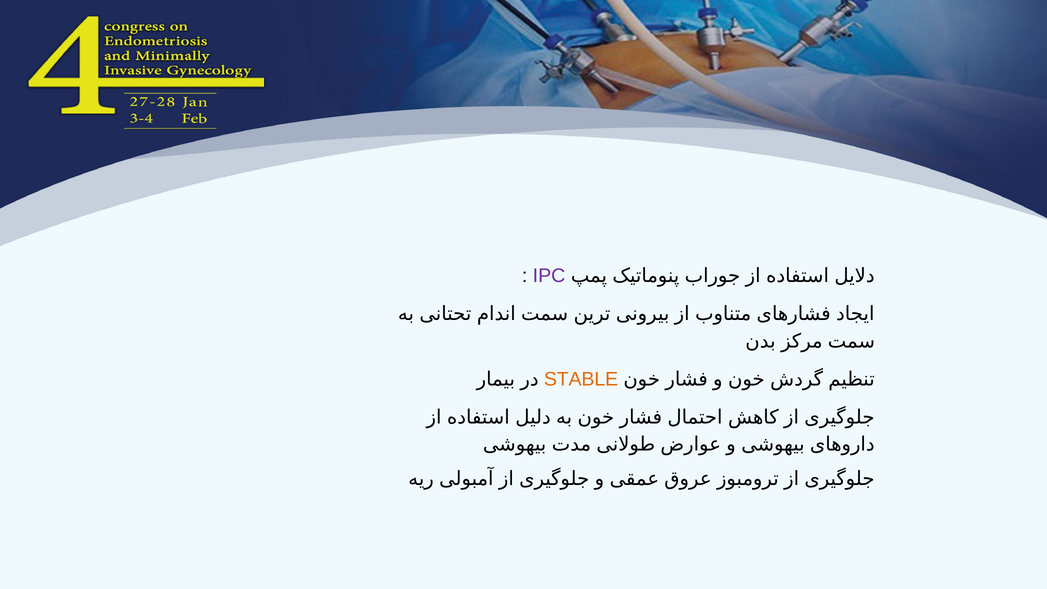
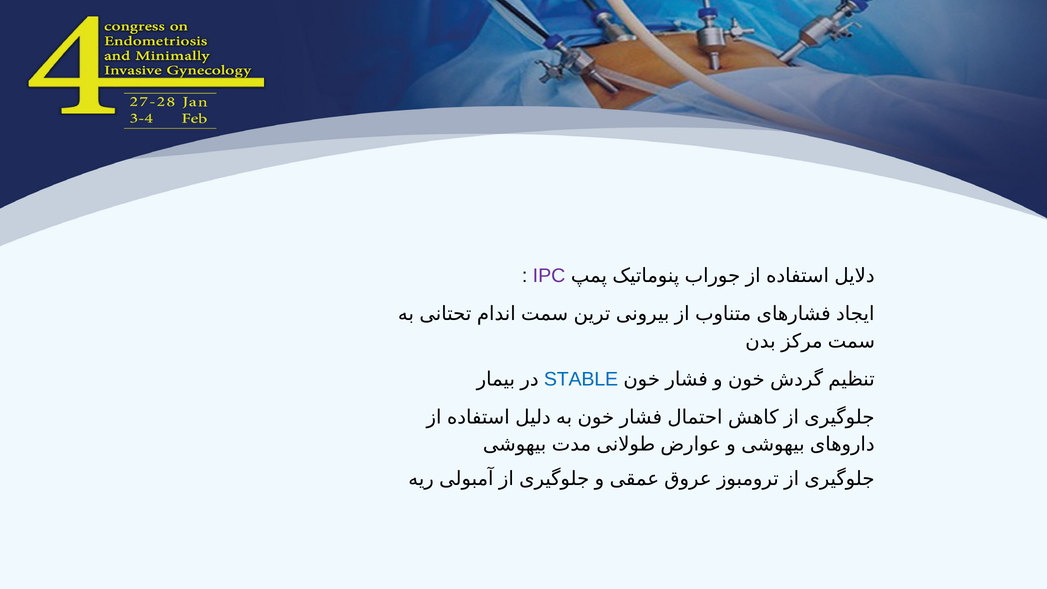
STABLE colour: orange -> blue
